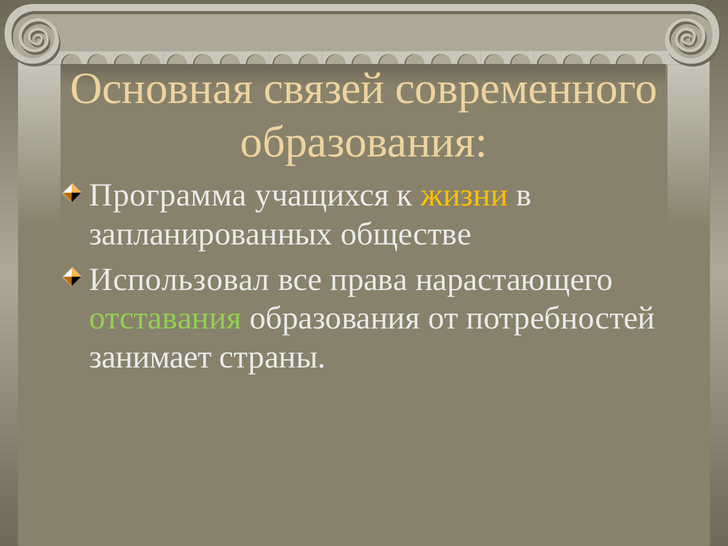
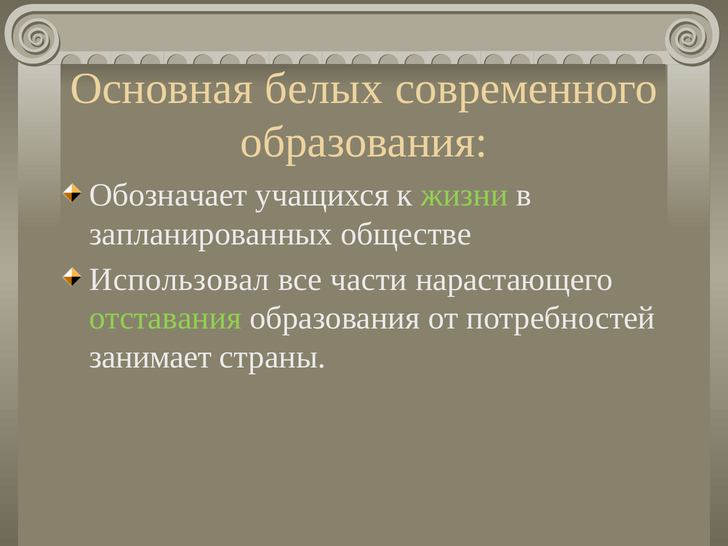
связей: связей -> белых
Программа: Программа -> Обозначает
жизни colour: yellow -> light green
права: права -> части
